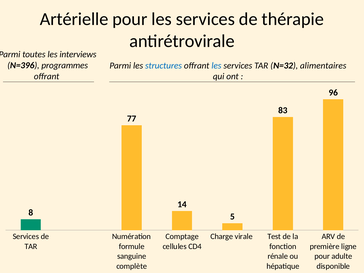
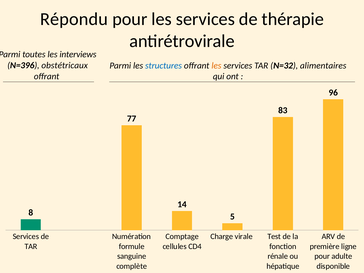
Artérielle: Artérielle -> Répondu
programmes: programmes -> obstétricaux
les at (216, 66) colour: blue -> orange
